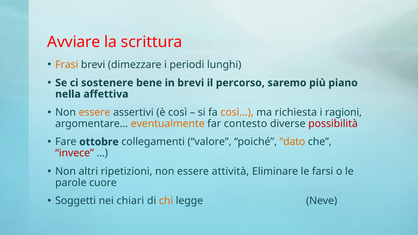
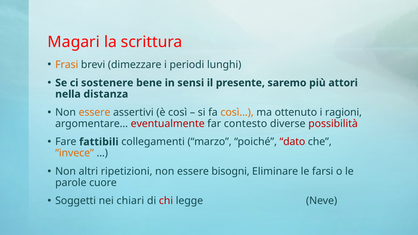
Avviare: Avviare -> Magari
in brevi: brevi -> sensi
percorso: percorso -> presente
piano: piano -> attori
affettiva: affettiva -> distanza
richiesta: richiesta -> ottenuto
eventualmente colour: orange -> red
ottobre: ottobre -> fattibili
valore: valore -> marzo
dato colour: orange -> red
invece colour: red -> orange
attività: attività -> bisogni
chi colour: orange -> red
